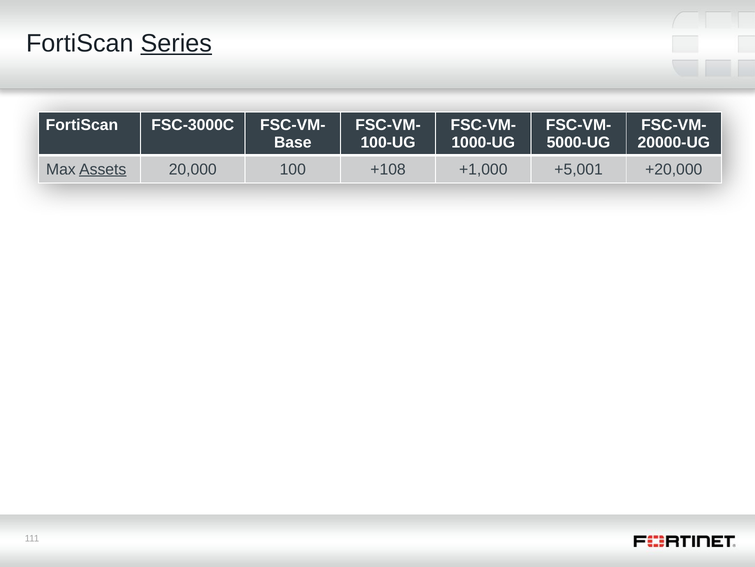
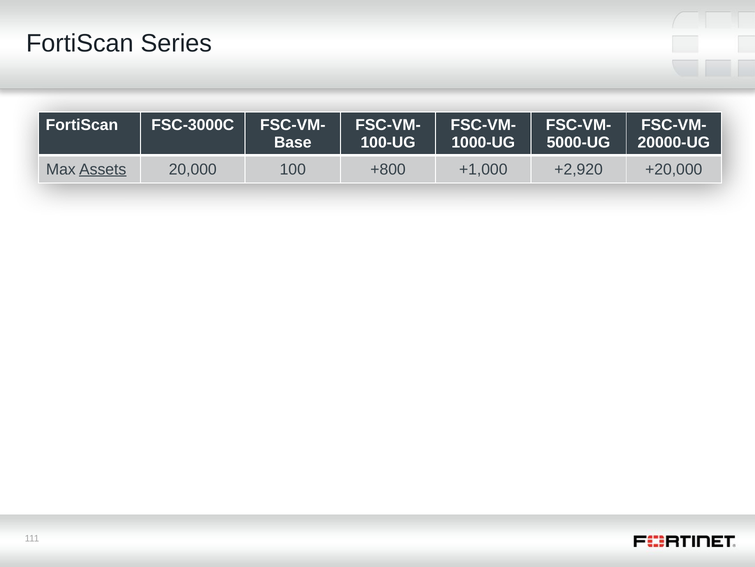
Series underline: present -> none
+108: +108 -> +800
+5,001: +5,001 -> +2,920
